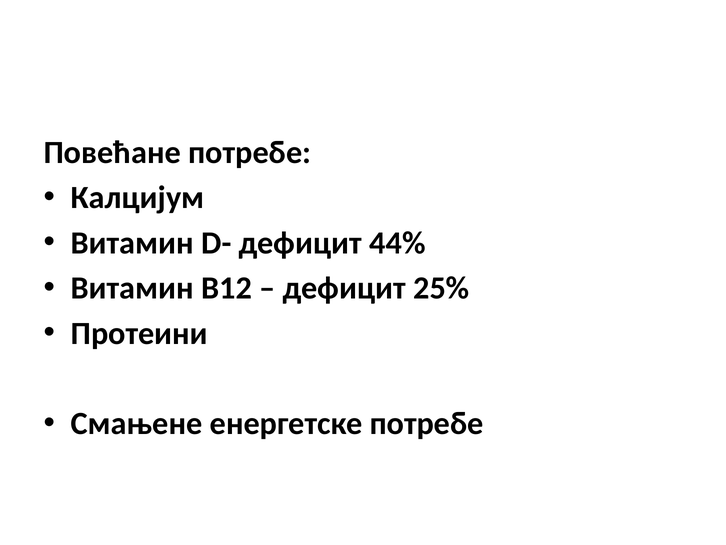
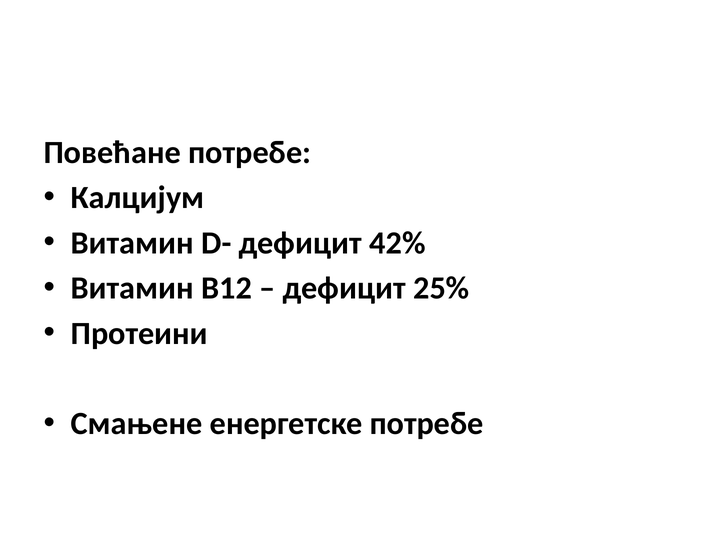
44%: 44% -> 42%
